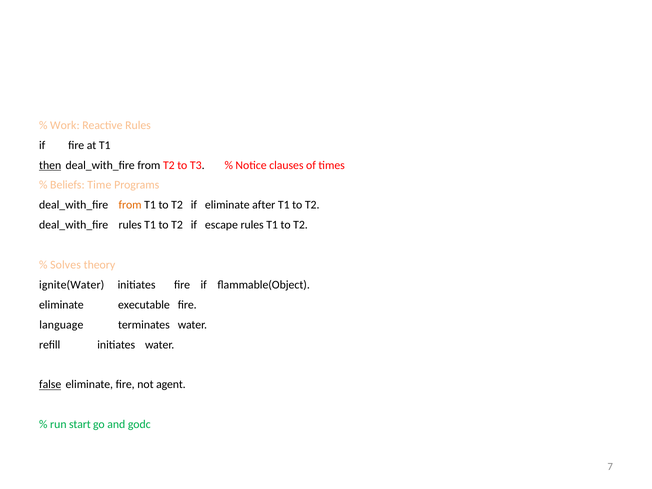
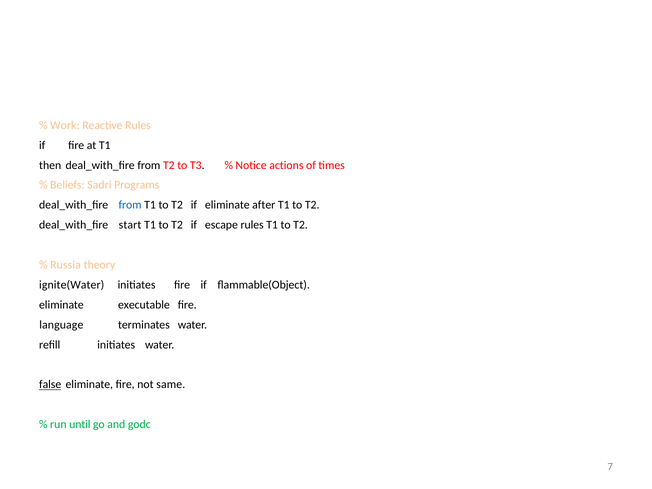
then underline: present -> none
clauses: clauses -> actions
Time: Time -> Sadri
from at (130, 205) colour: orange -> blue
deal_with_fire rules: rules -> start
Solves: Solves -> Russia
agent: agent -> same
start: start -> until
